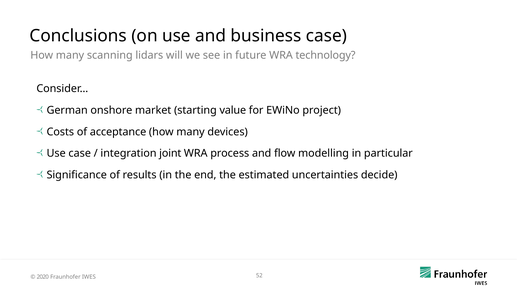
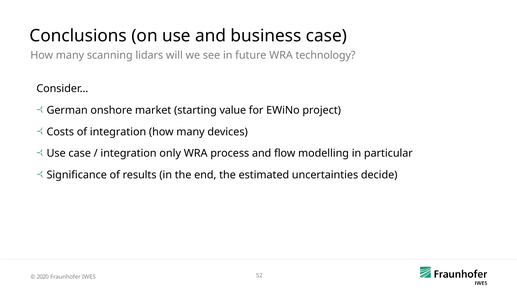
of acceptance: acceptance -> integration
joint: joint -> only
